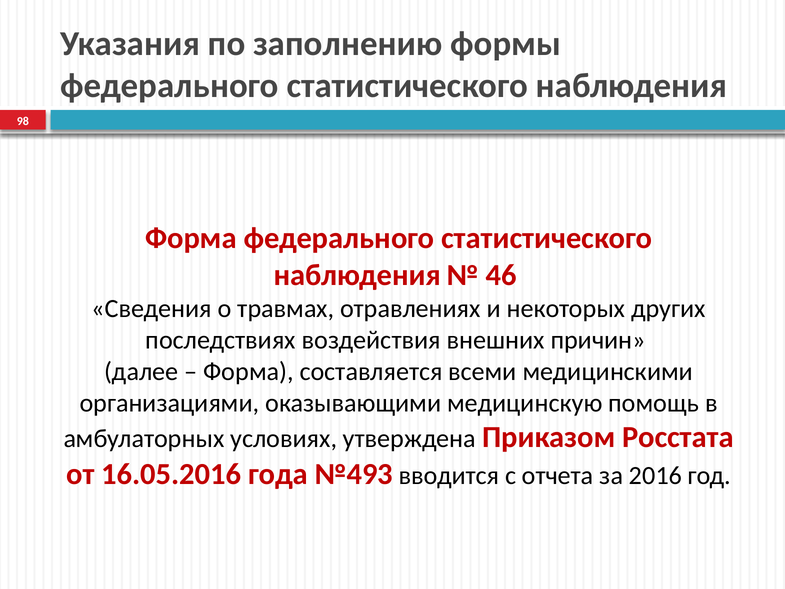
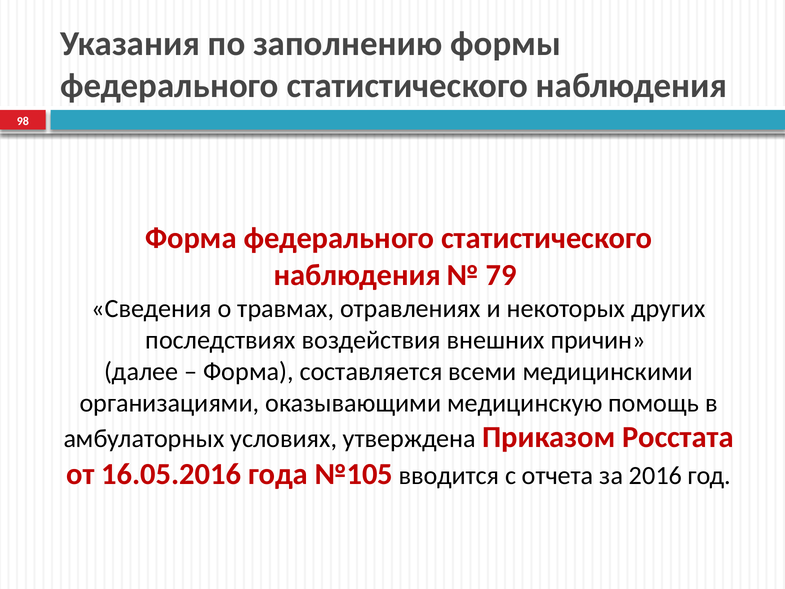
46: 46 -> 79
№493: №493 -> №105
